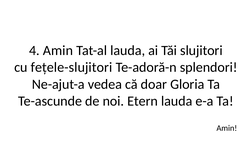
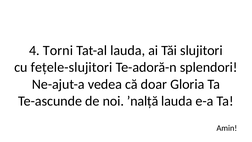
4 Amin: Amin -> Torni
Etern: Etern -> ʼnalță
